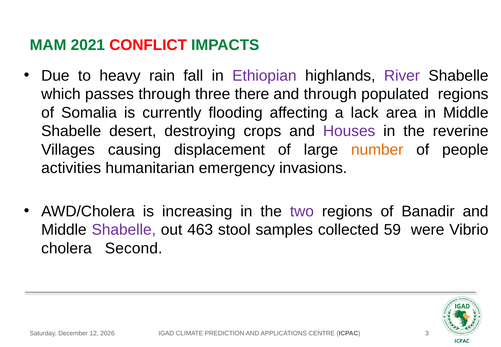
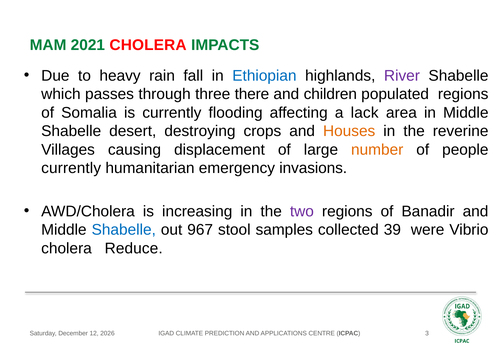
2021 CONFLICT: CONFLICT -> CHOLERA
Ethiopian colour: purple -> blue
and through: through -> children
Houses colour: purple -> orange
activities at (71, 168): activities -> currently
Shabelle at (124, 230) colour: purple -> blue
463: 463 -> 967
59: 59 -> 39
Second: Second -> Reduce
